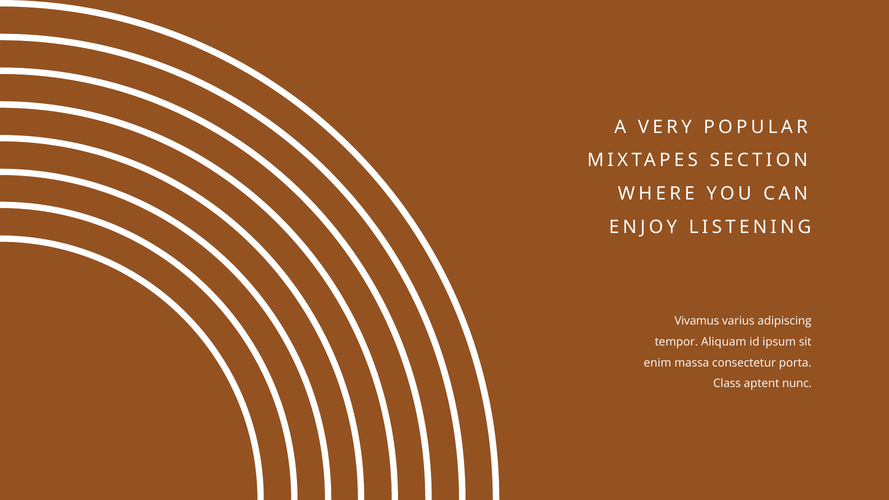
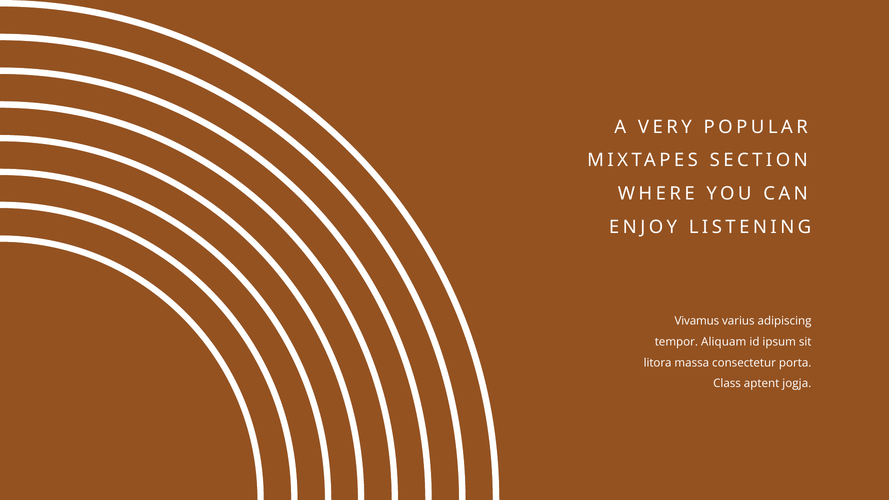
enim: enim -> litora
nunc: nunc -> jogja
